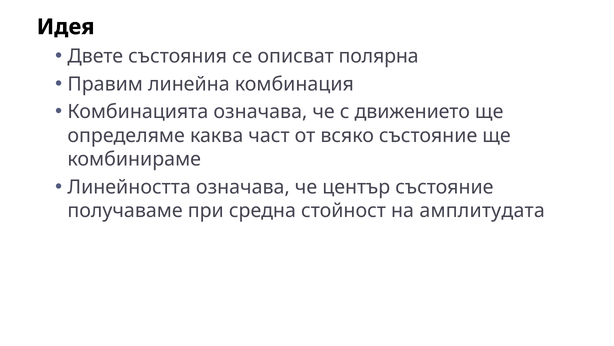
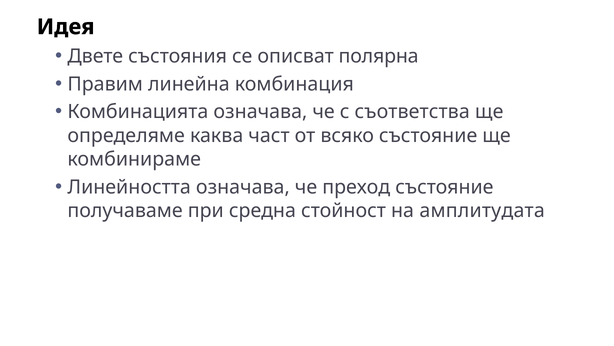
движението: движението -> съответства
център: център -> преход
